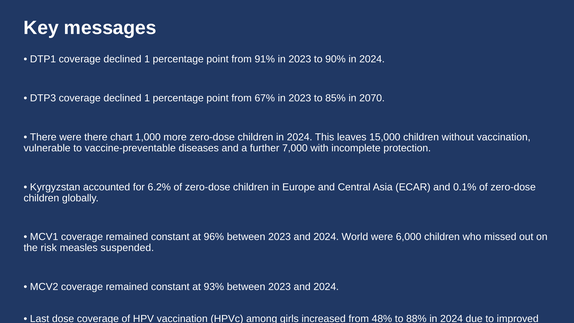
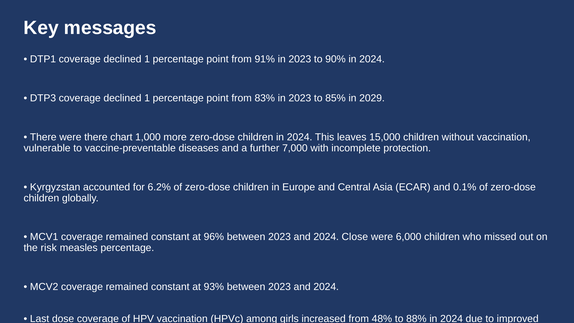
67%: 67% -> 83%
2070: 2070 -> 2029
World: World -> Close
measles suspended: suspended -> percentage
